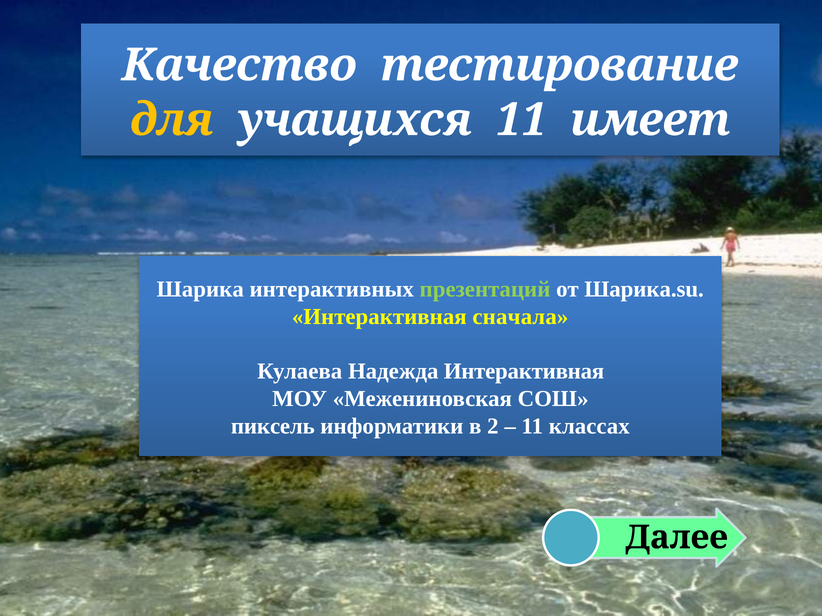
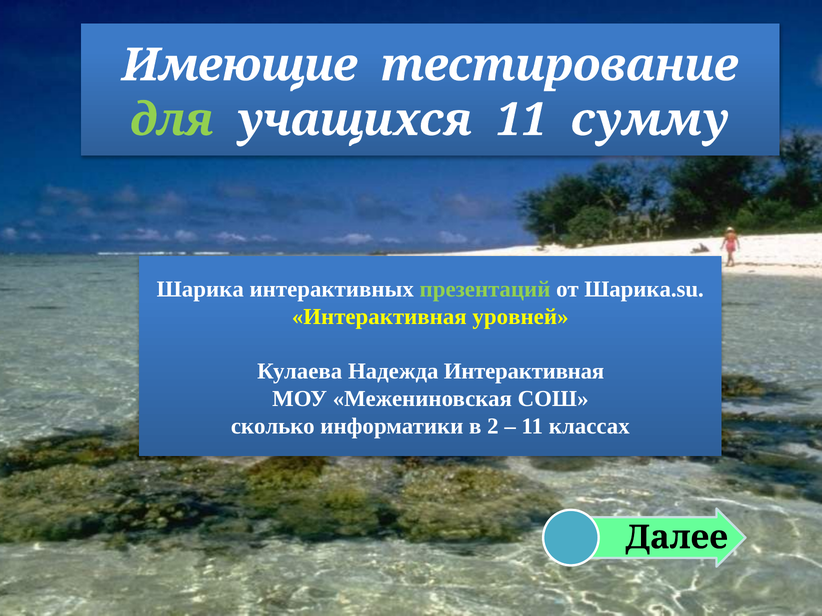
Качество: Качество -> Имеющие
для colour: yellow -> light green
имеет: имеет -> сумму
сначала: сначала -> уровней
пиксель: пиксель -> сколько
